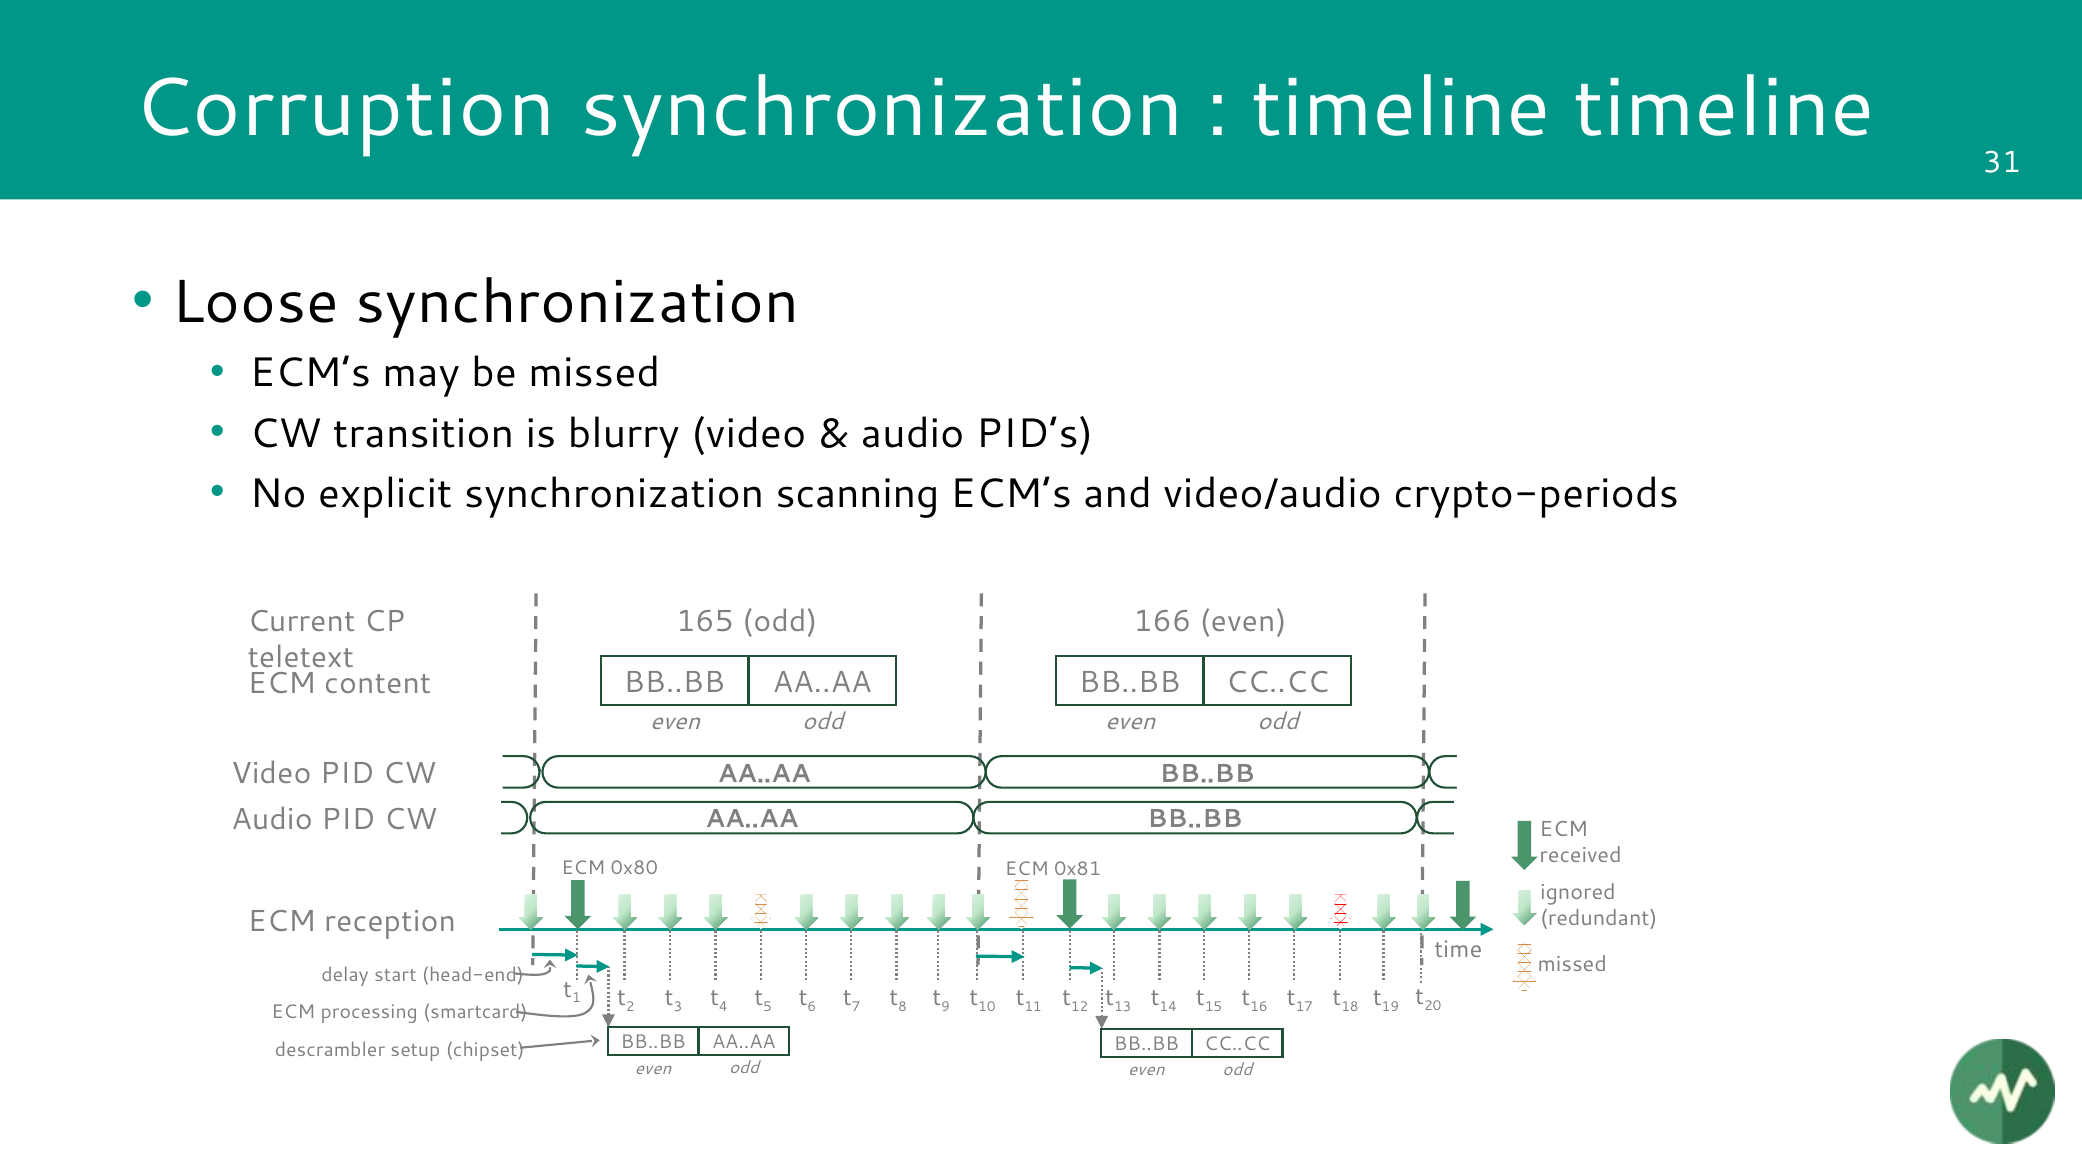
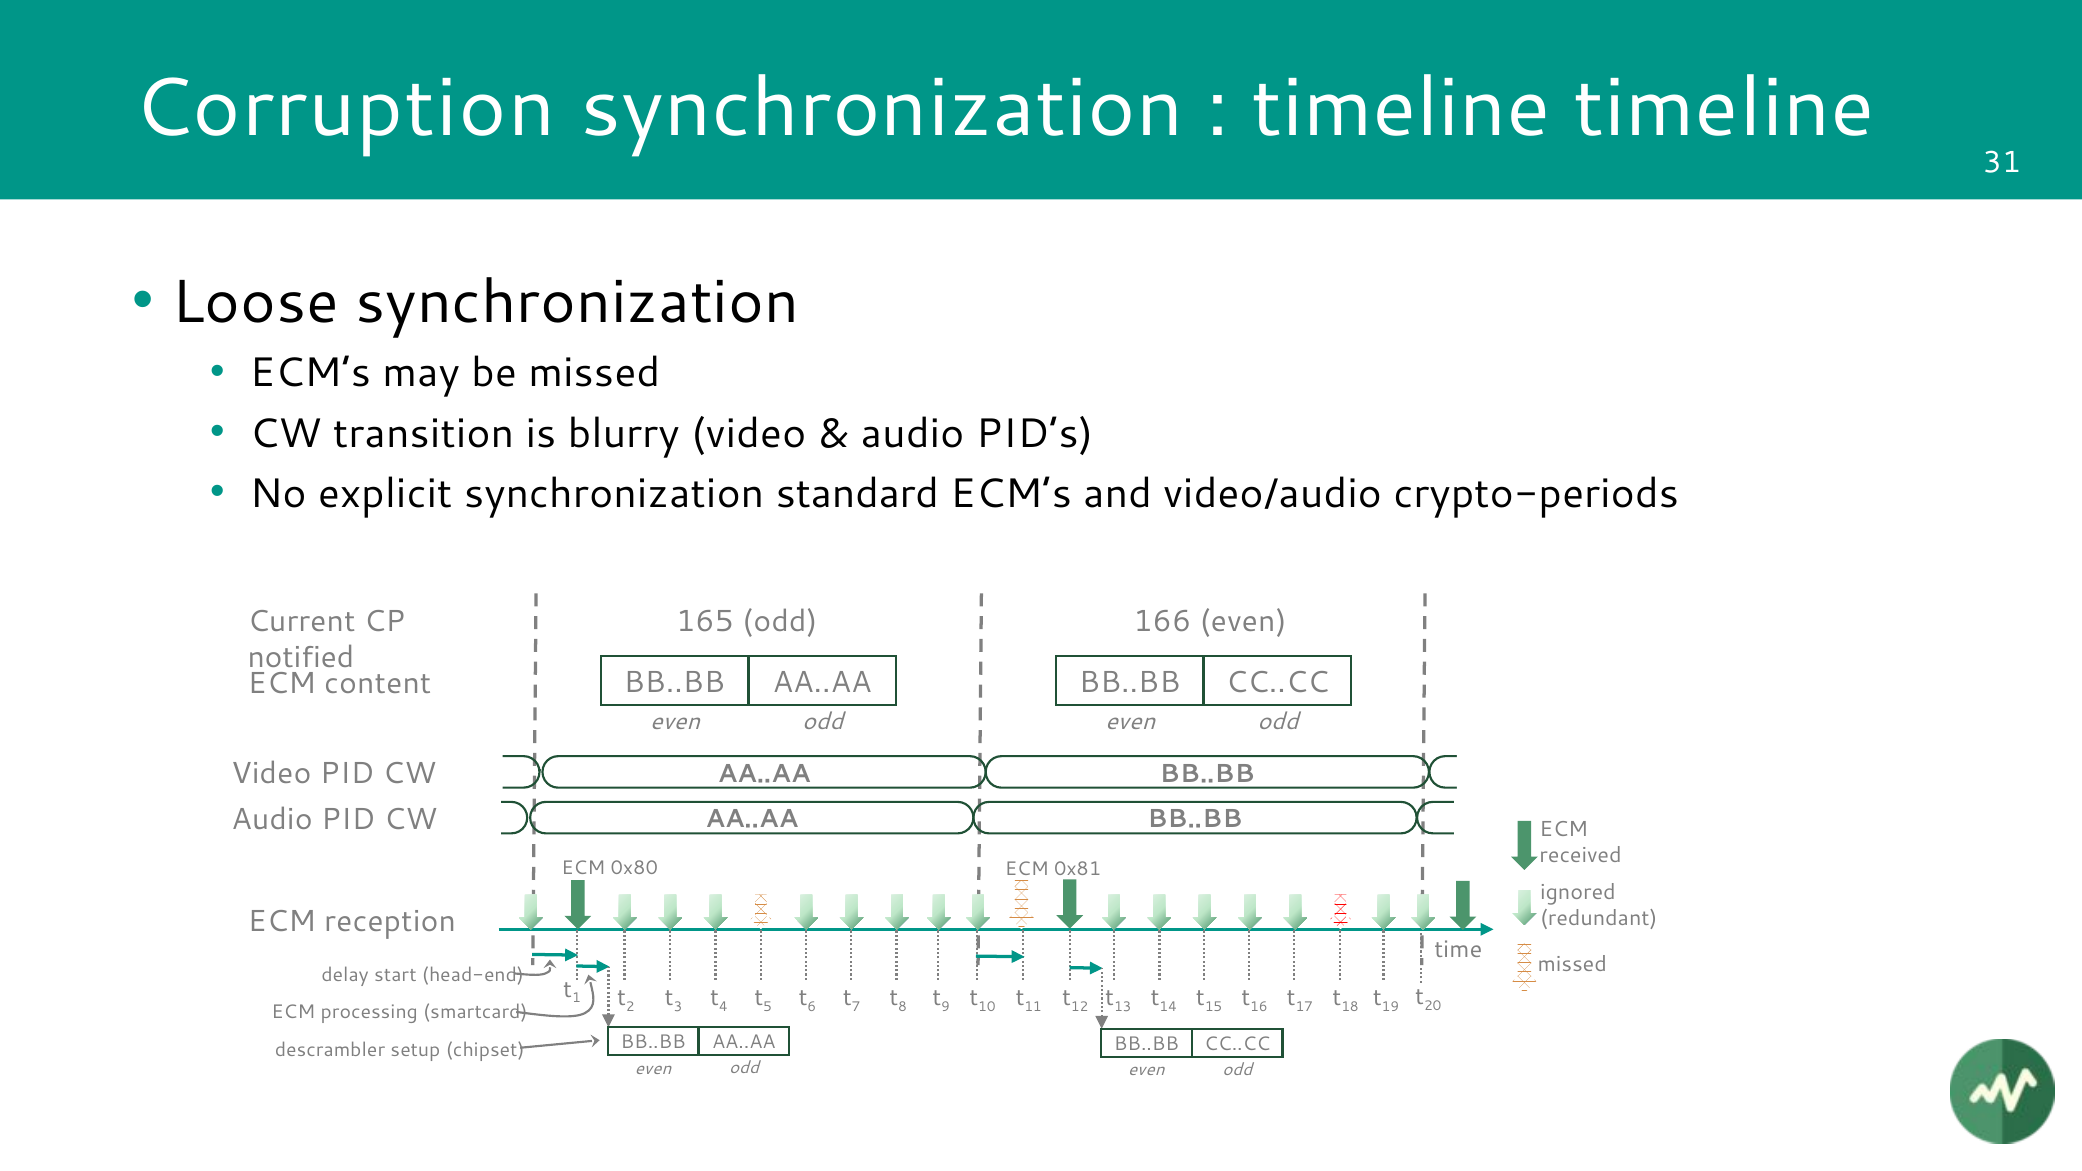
scanning: scanning -> standard
teletext: teletext -> notified
